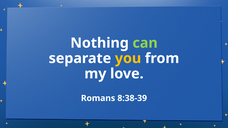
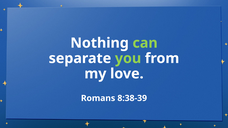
you colour: yellow -> light green
